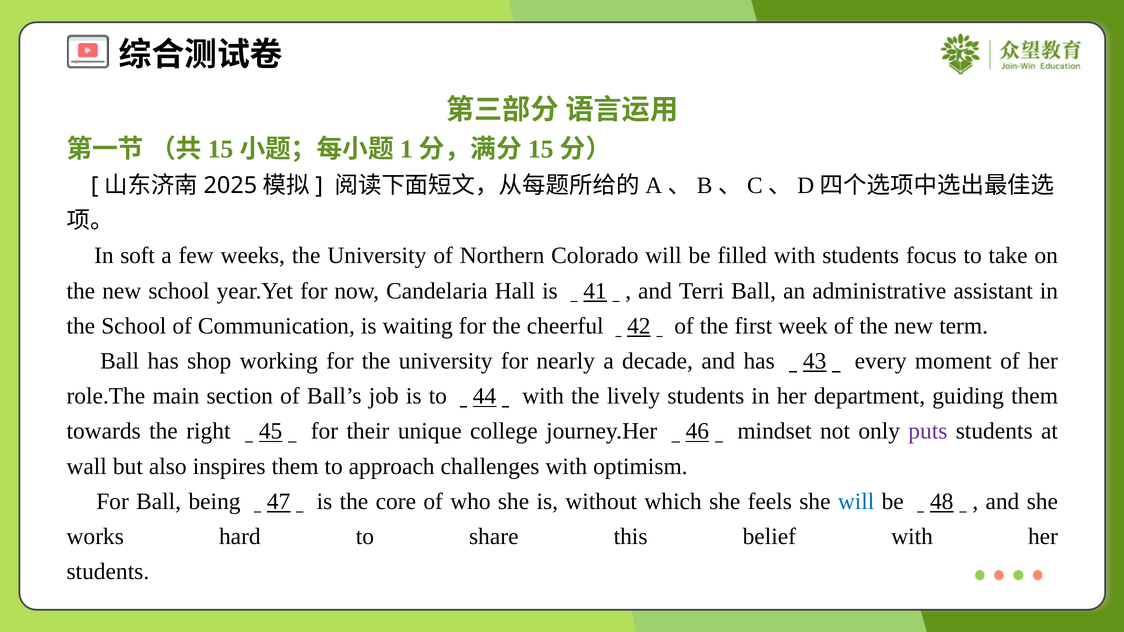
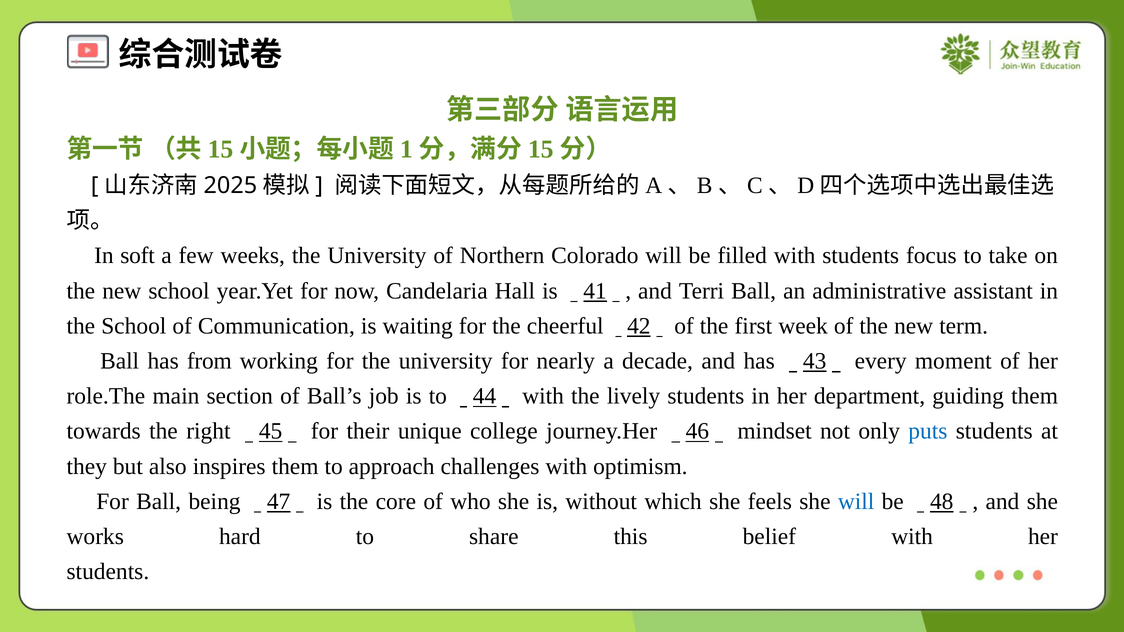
shop: shop -> from
puts colour: purple -> blue
wall: wall -> they
